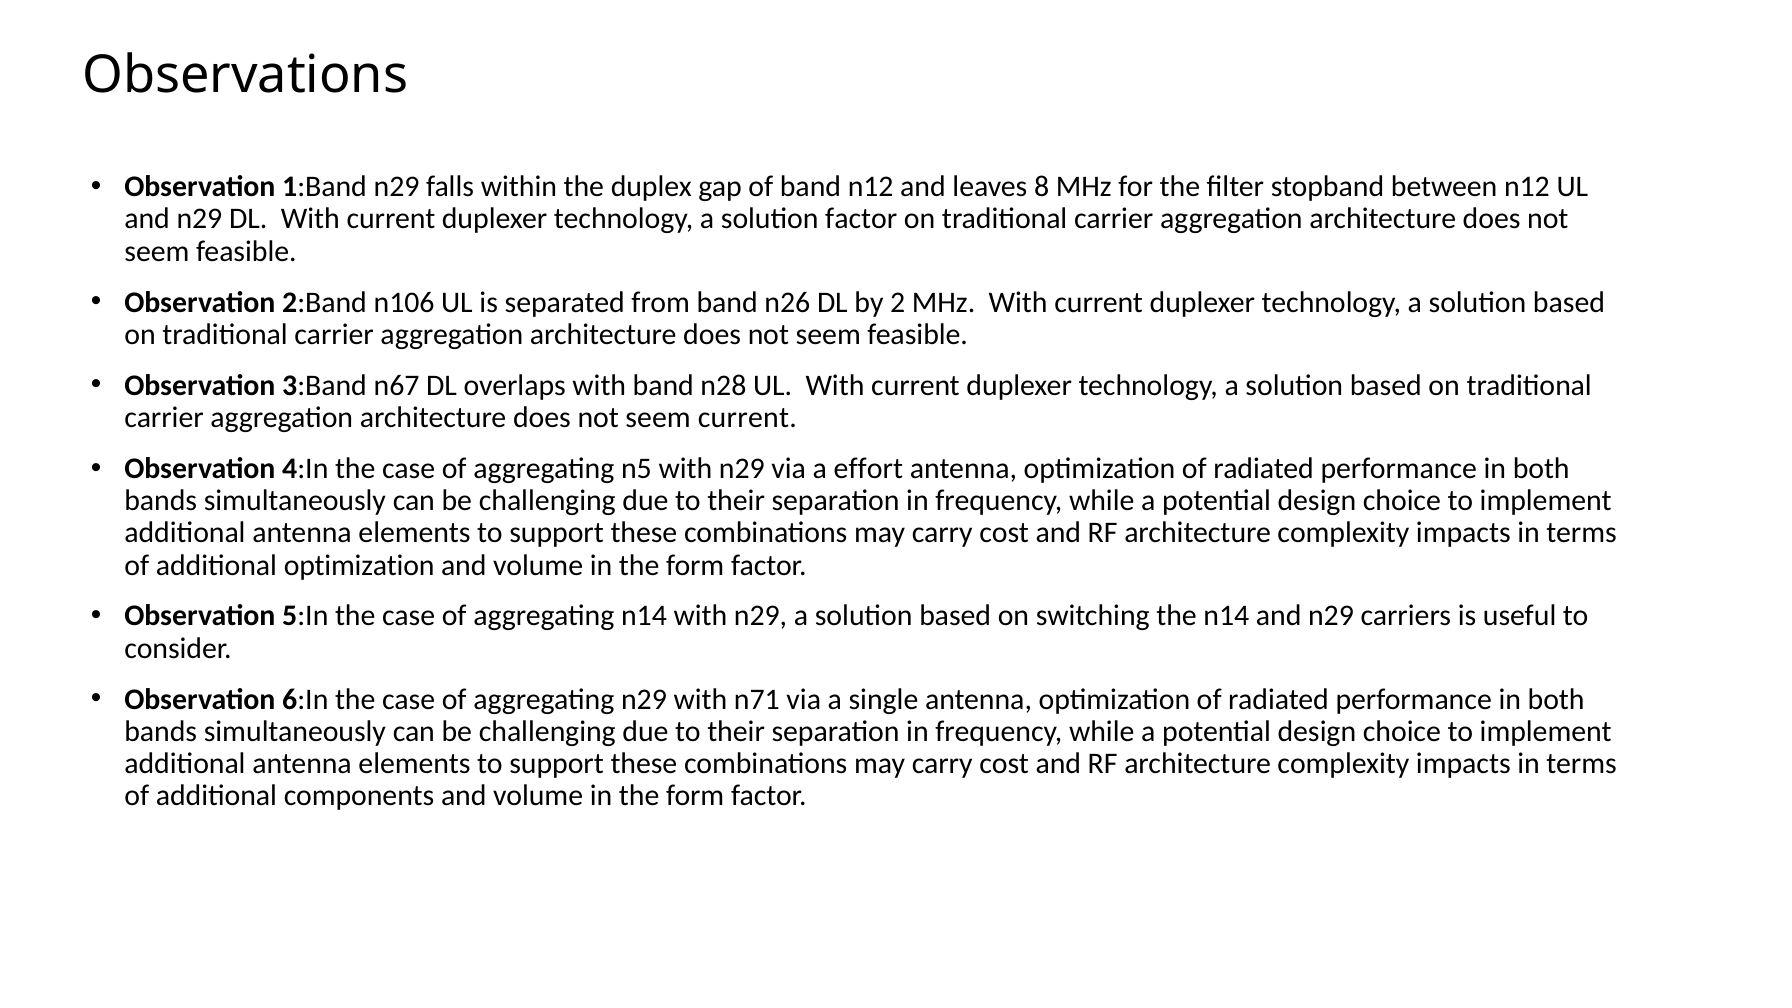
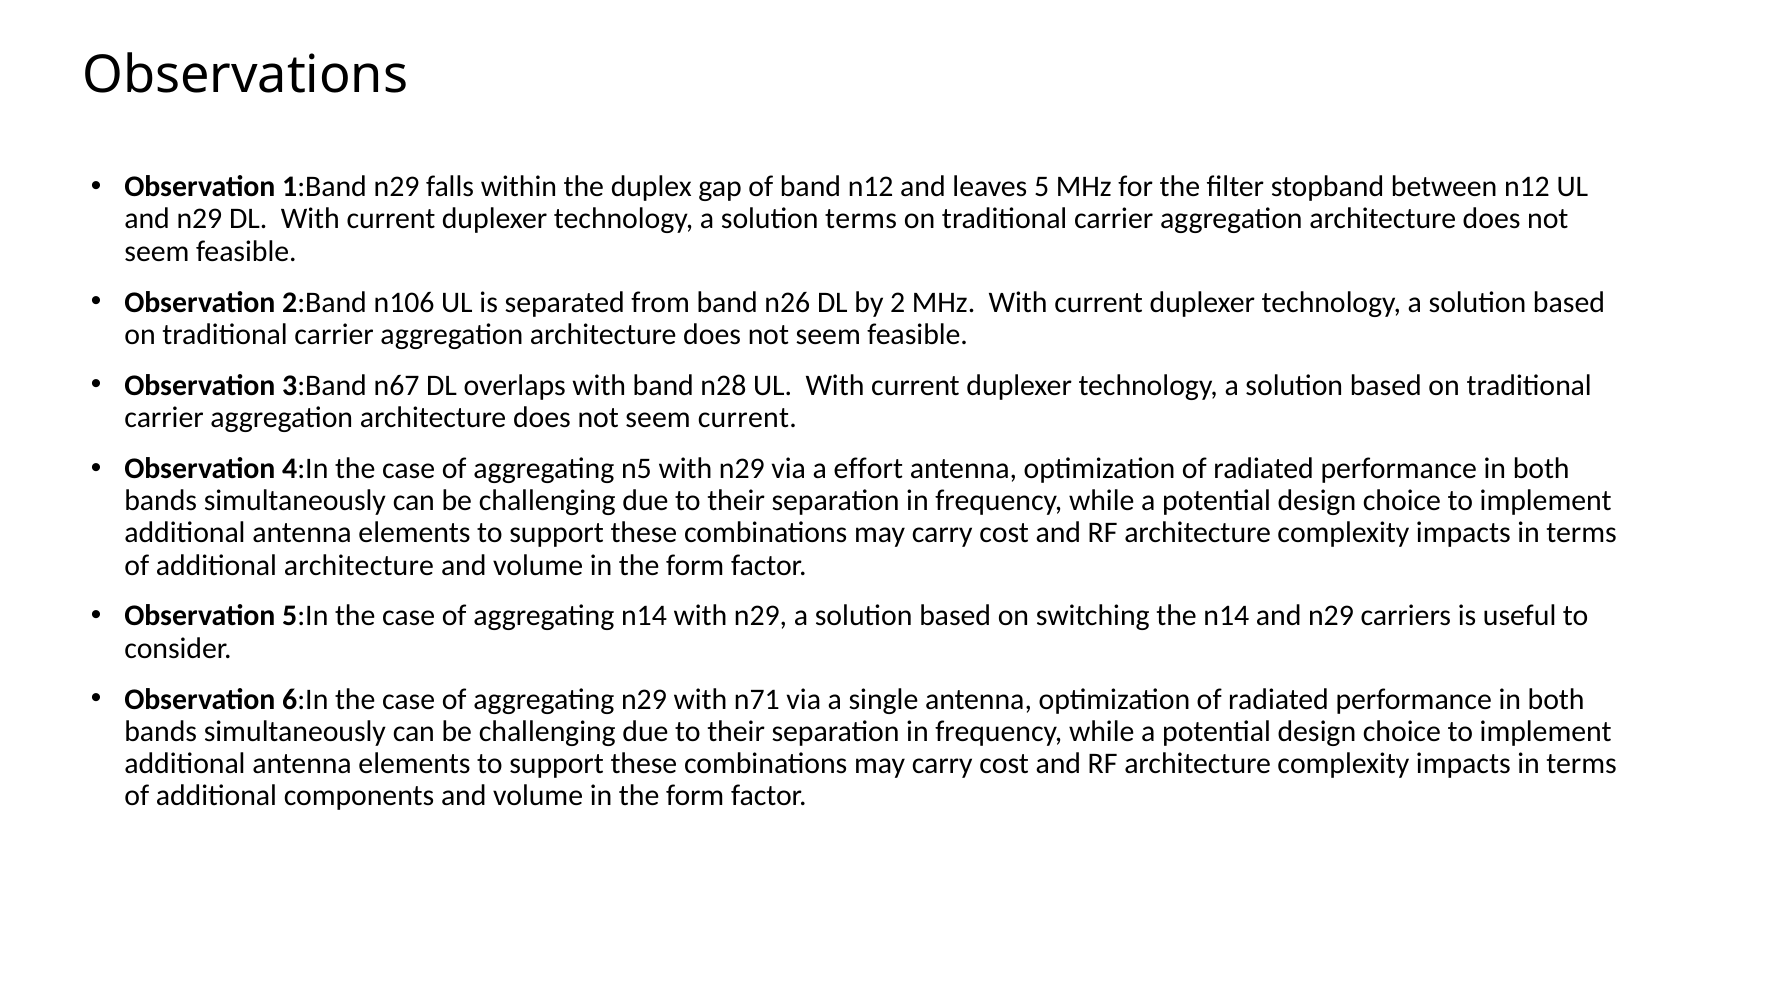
8: 8 -> 5
solution factor: factor -> terms
additional optimization: optimization -> architecture
